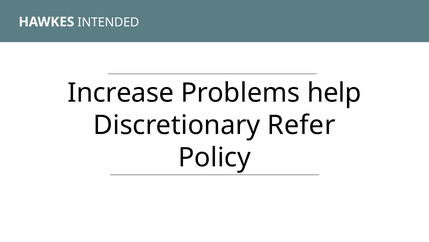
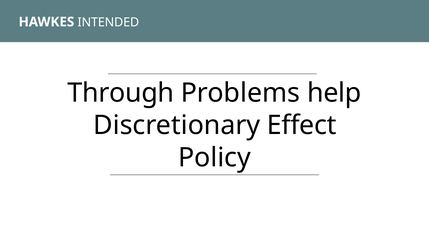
Increase: Increase -> Through
Refer: Refer -> Effect
